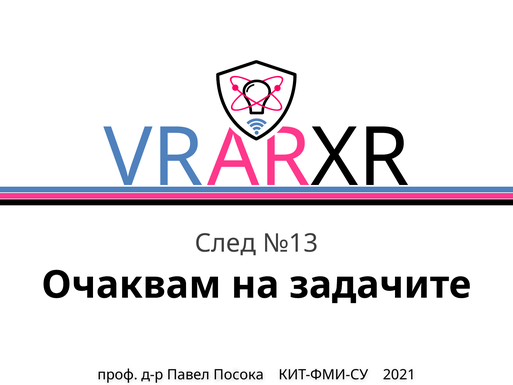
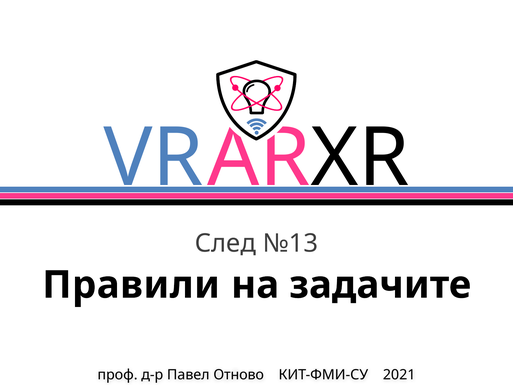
Очаквам: Очаквам -> Правили
Посока: Посока -> Отново
